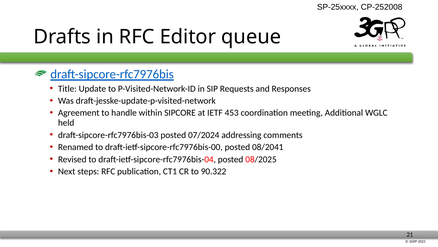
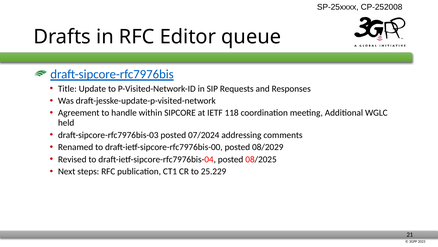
453: 453 -> 118
08/2041: 08/2041 -> 08/2029
90.322: 90.322 -> 25.229
